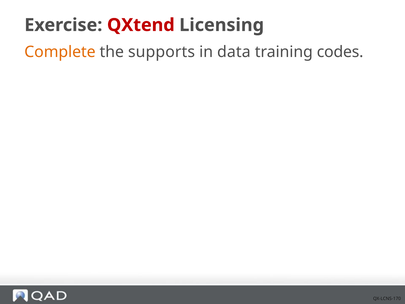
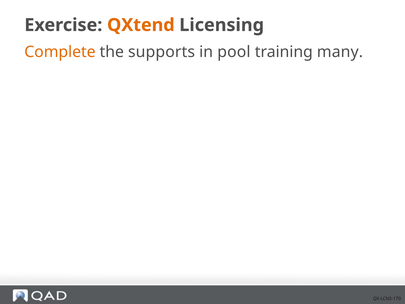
QXtend colour: red -> orange
data: data -> pool
codes: codes -> many
